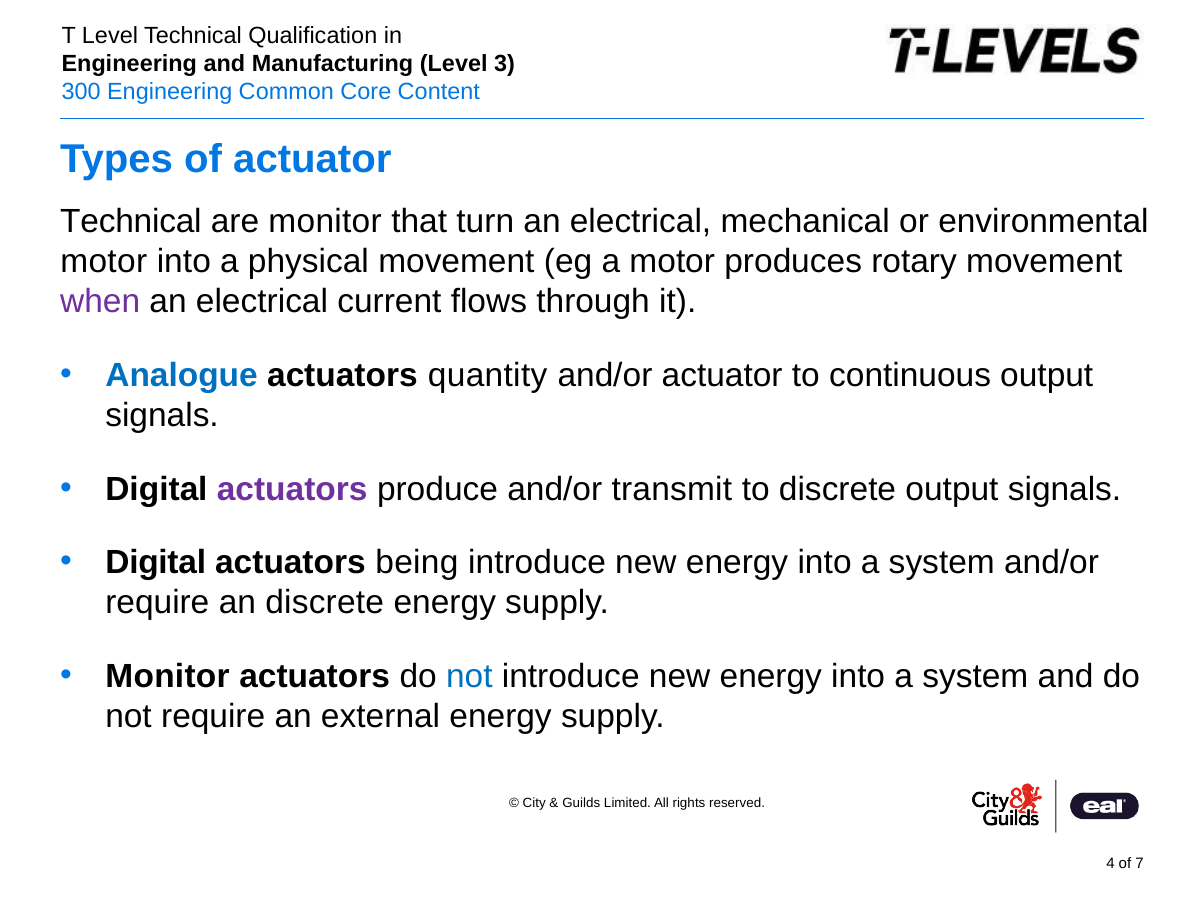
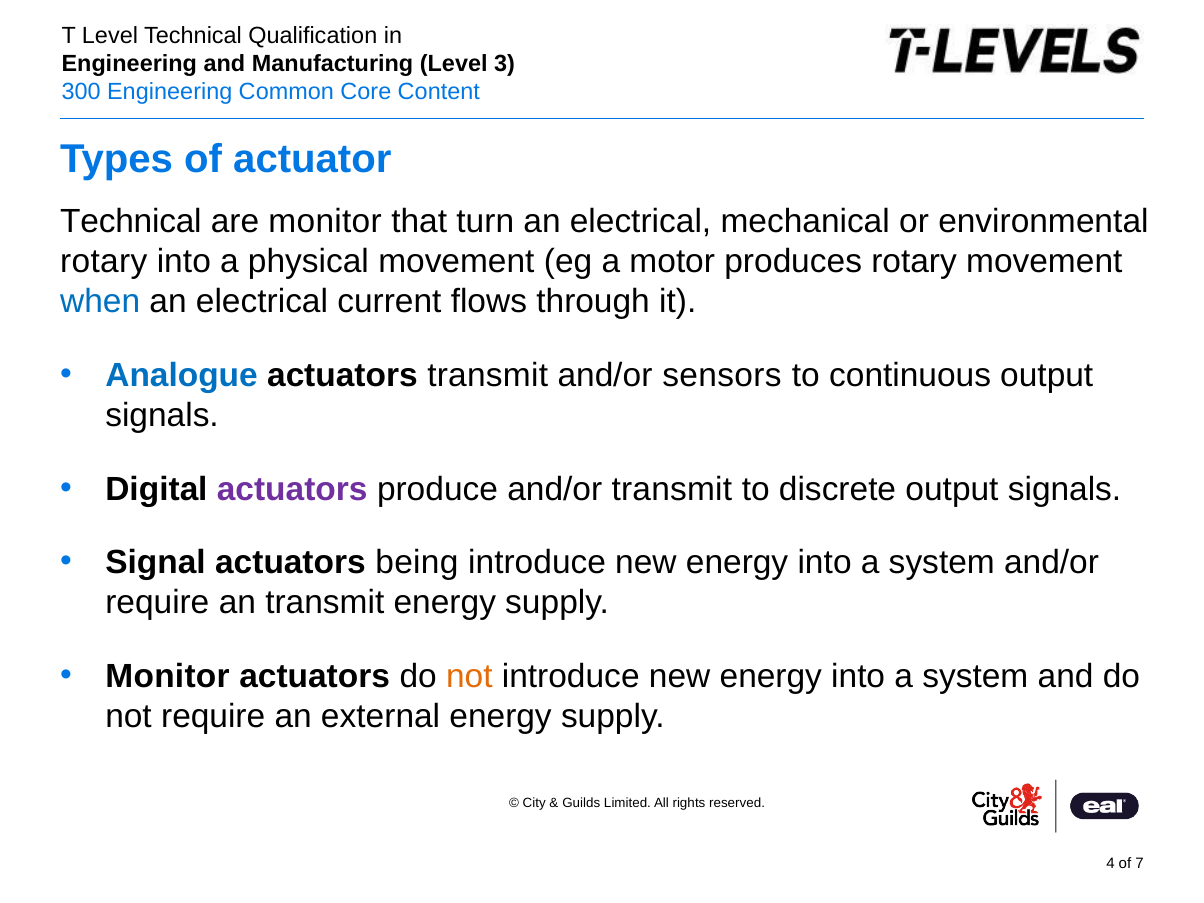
motor at (104, 262): motor -> rotary
when colour: purple -> blue
actuators quantity: quantity -> transmit
and/or actuator: actuator -> sensors
Digital at (156, 563): Digital -> Signal
an discrete: discrete -> transmit
not at (469, 677) colour: blue -> orange
